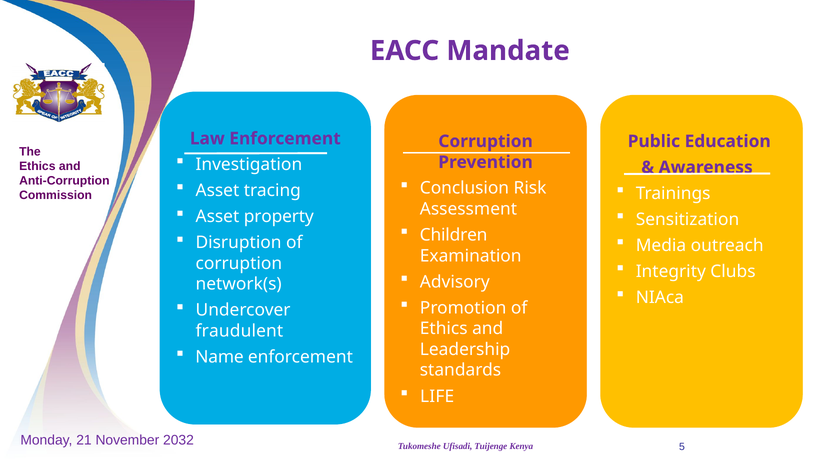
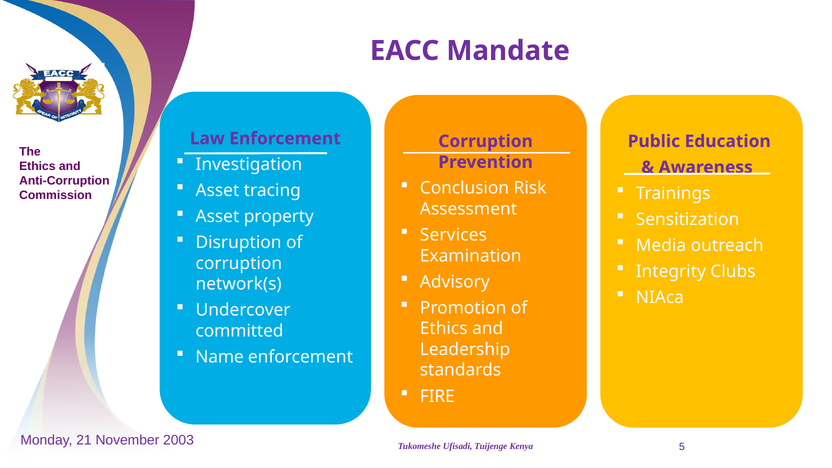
Children: Children -> Services
fraudulent: fraudulent -> committed
LIFE: LIFE -> FIRE
2032: 2032 -> 2003
